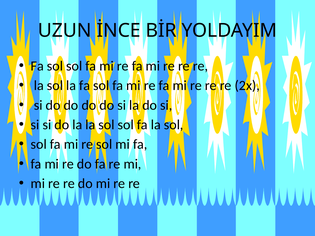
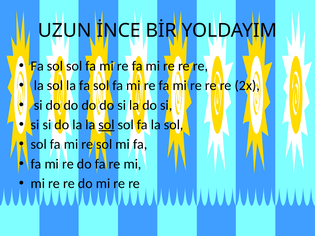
sol at (107, 125) underline: none -> present
